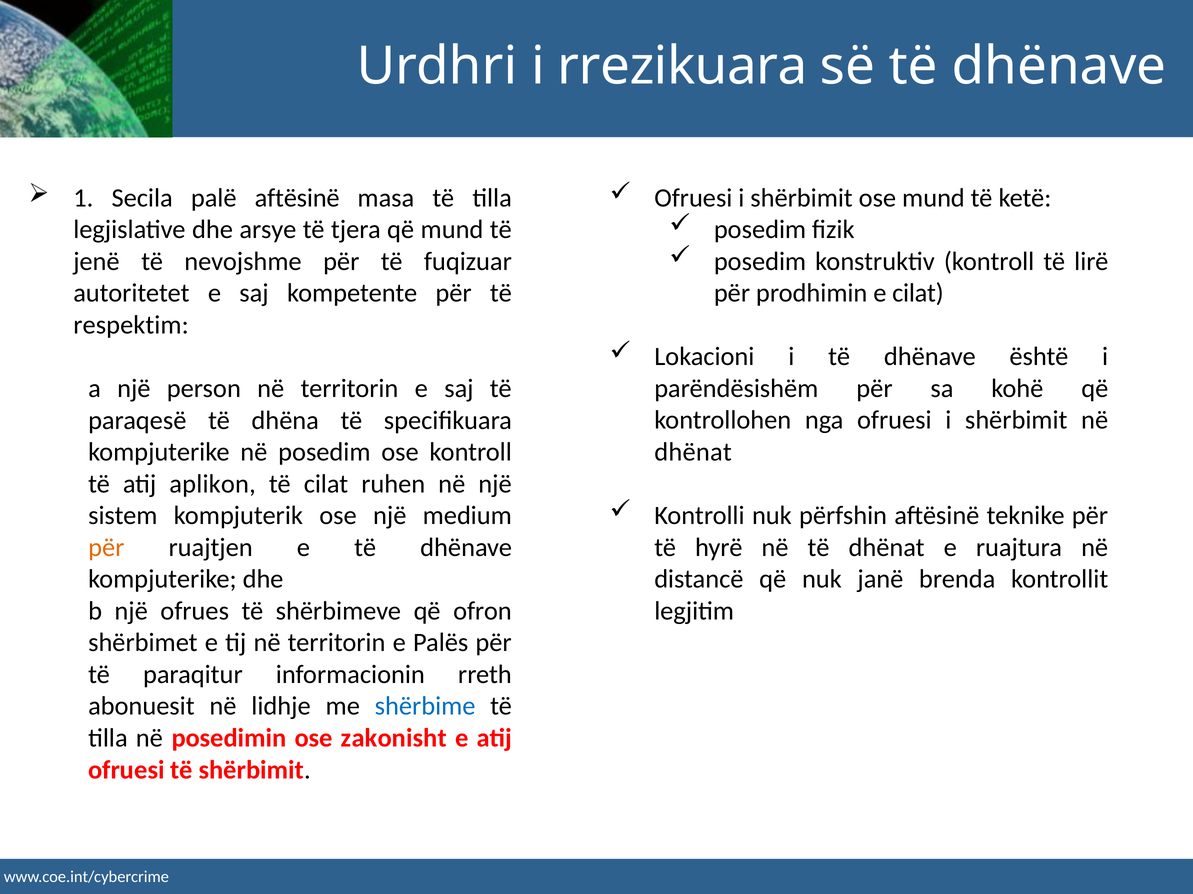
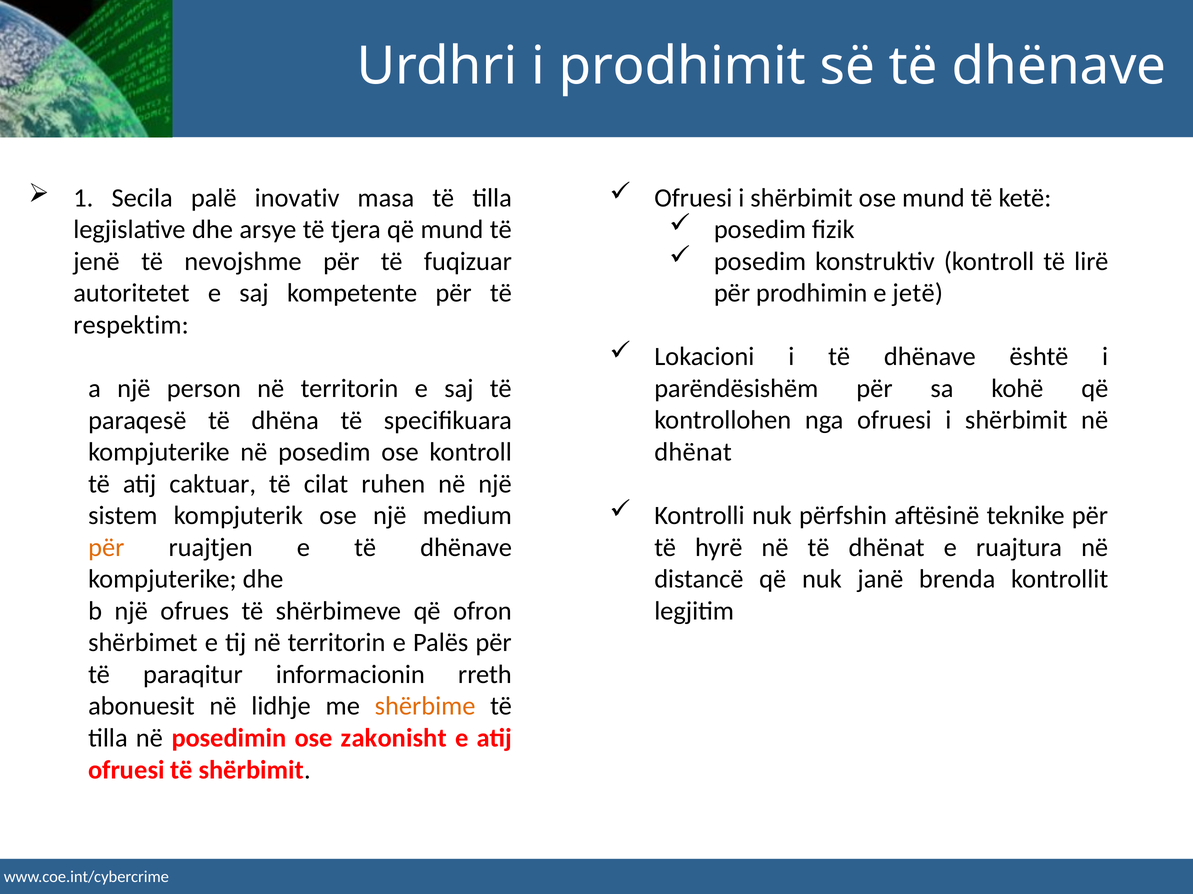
rrezikuara: rrezikuara -> prodhimit
palë aftësinë: aftësinë -> inovativ
e cilat: cilat -> jetë
aplikon: aplikon -> caktuar
shërbime colour: blue -> orange
